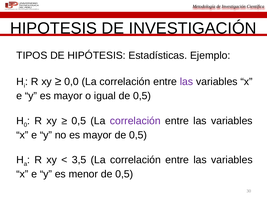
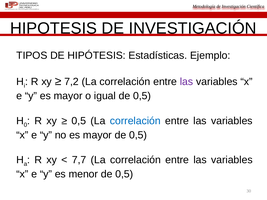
0,0: 0,0 -> 7,2
correlación at (135, 121) colour: purple -> blue
3,5: 3,5 -> 7,7
